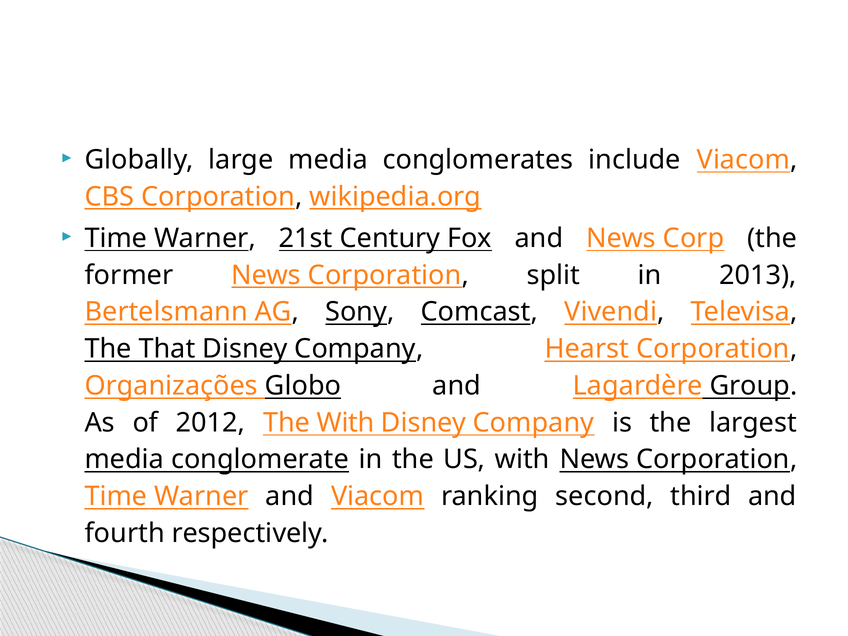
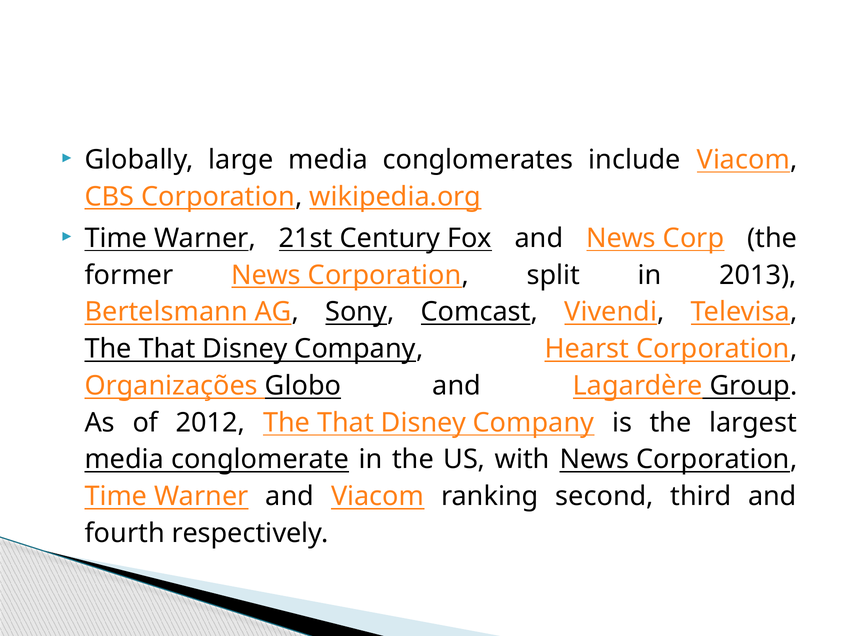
2012 The With: With -> That
